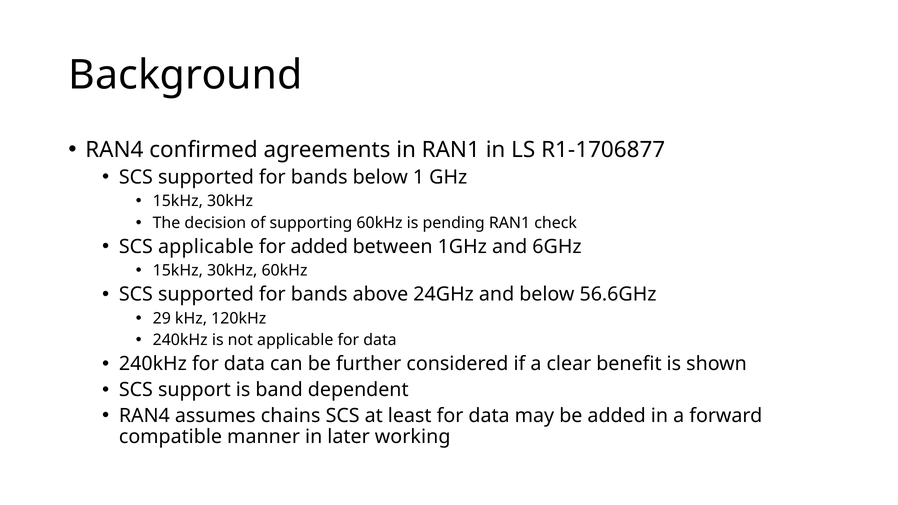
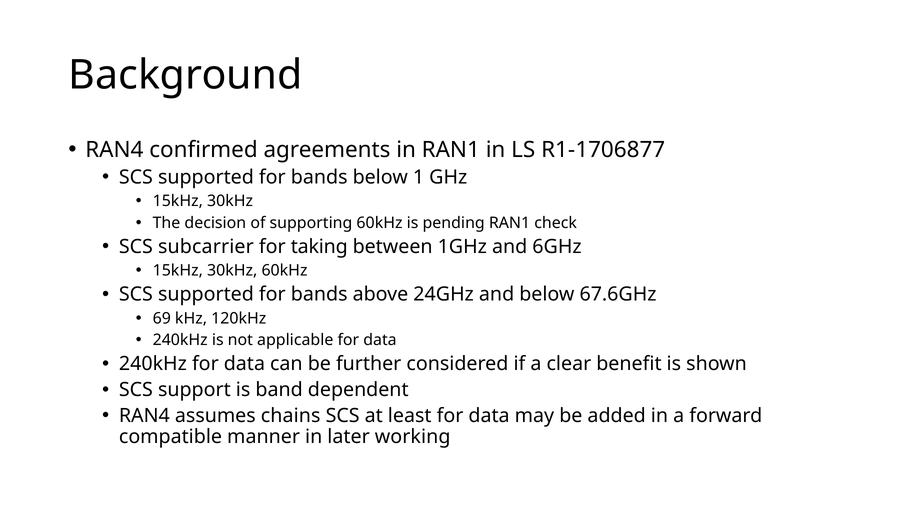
SCS applicable: applicable -> subcarrier
for added: added -> taking
56.6GHz: 56.6GHz -> 67.6GHz
29: 29 -> 69
